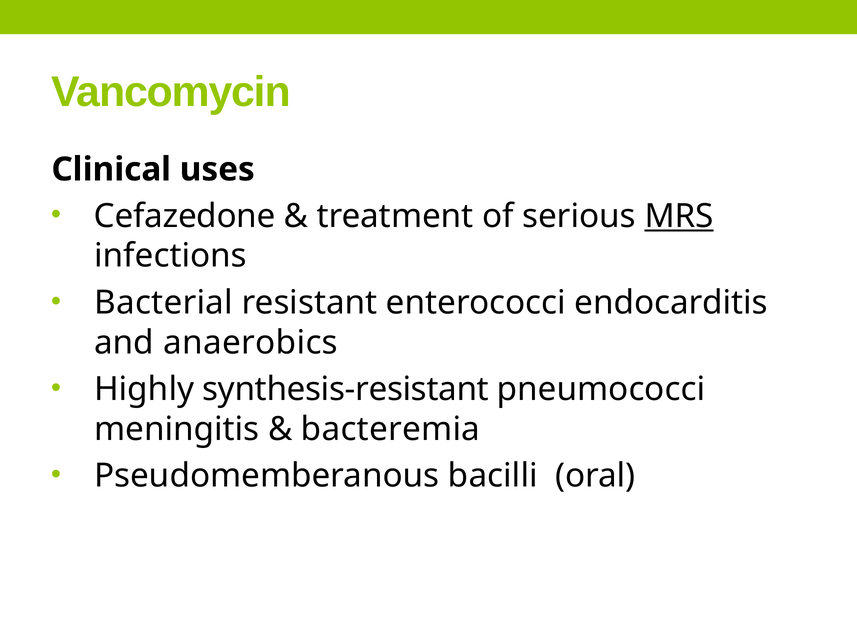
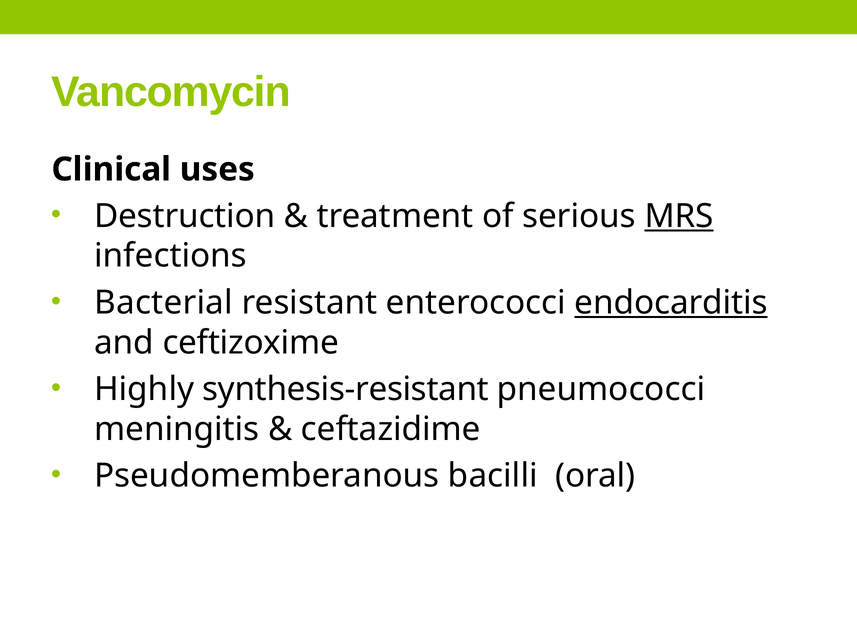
Cefazedone: Cefazedone -> Destruction
endocarditis underline: none -> present
anaerobics: anaerobics -> ceftizoxime
bacteremia: bacteremia -> ceftazidime
